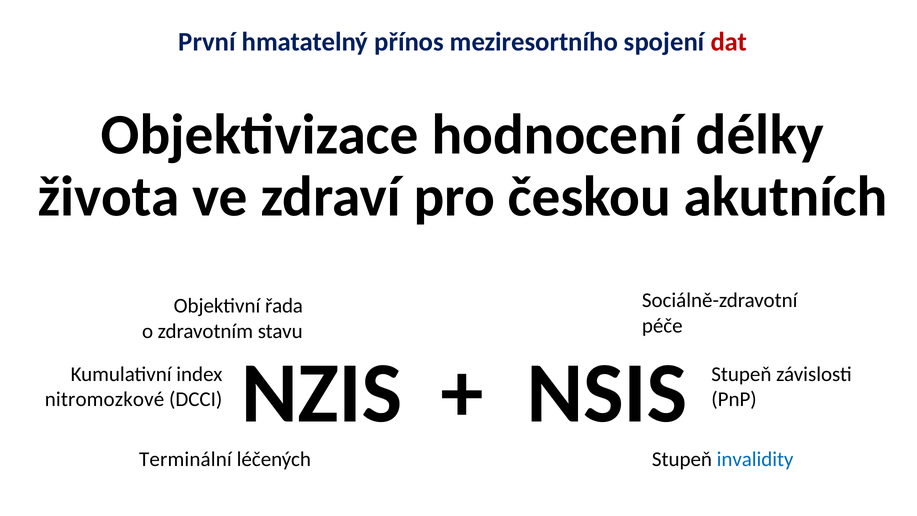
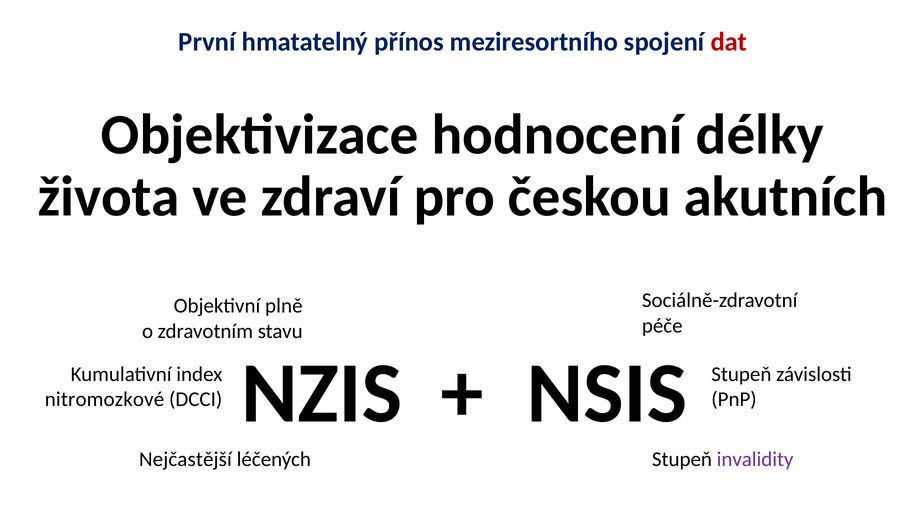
řada: řada -> plně
Terminální: Terminální -> Nejčastější
invalidity colour: blue -> purple
